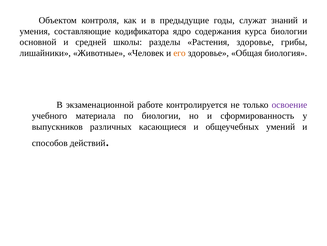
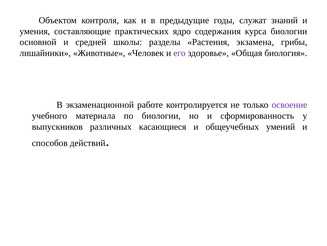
кодификатора: кодификатора -> практических
Растения здоровье: здоровье -> экзамена
его colour: orange -> purple
